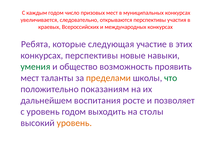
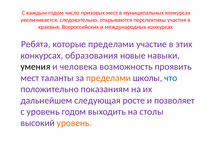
которые следующая: следующая -> пределами
конкурсах перспективы: перспективы -> образования
умения colour: green -> black
общество: общество -> человека
что colour: green -> blue
воспитания: воспитания -> следующая
